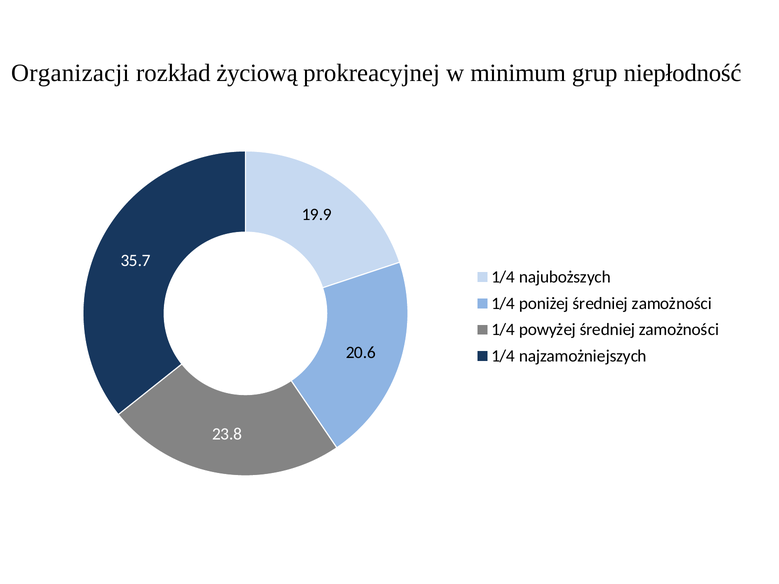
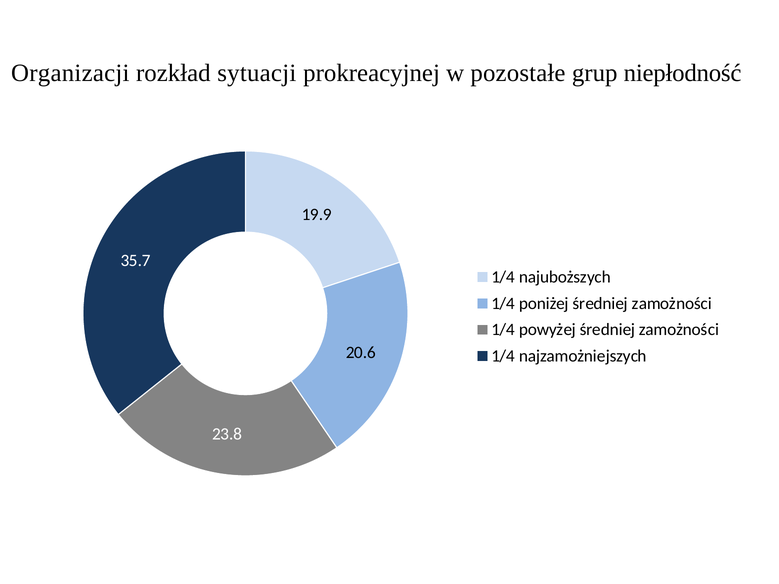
życiową: życiową -> sytuacji
minimum: minimum -> pozostałe
